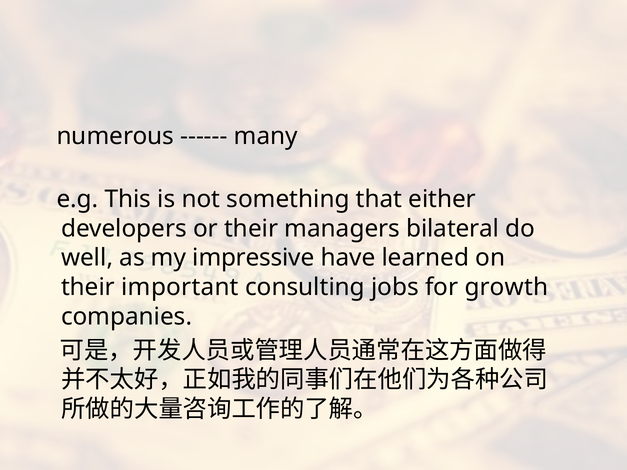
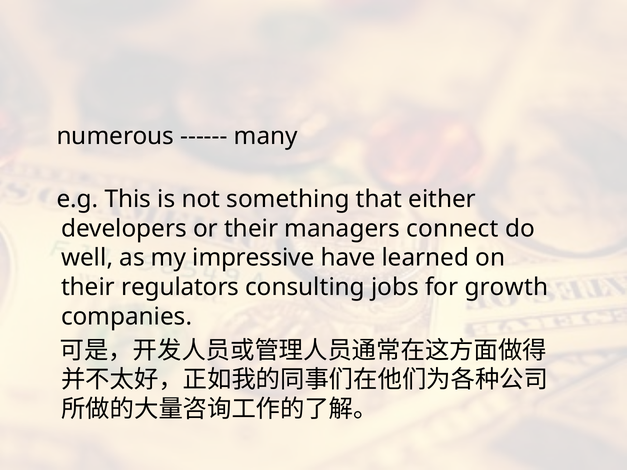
bilateral: bilateral -> connect
important: important -> regulators
